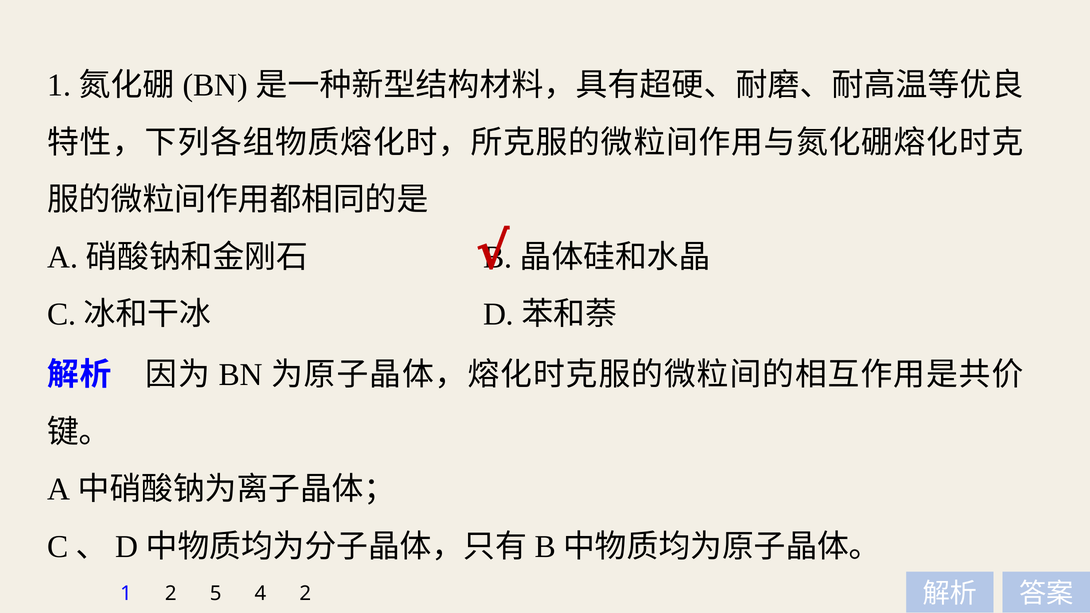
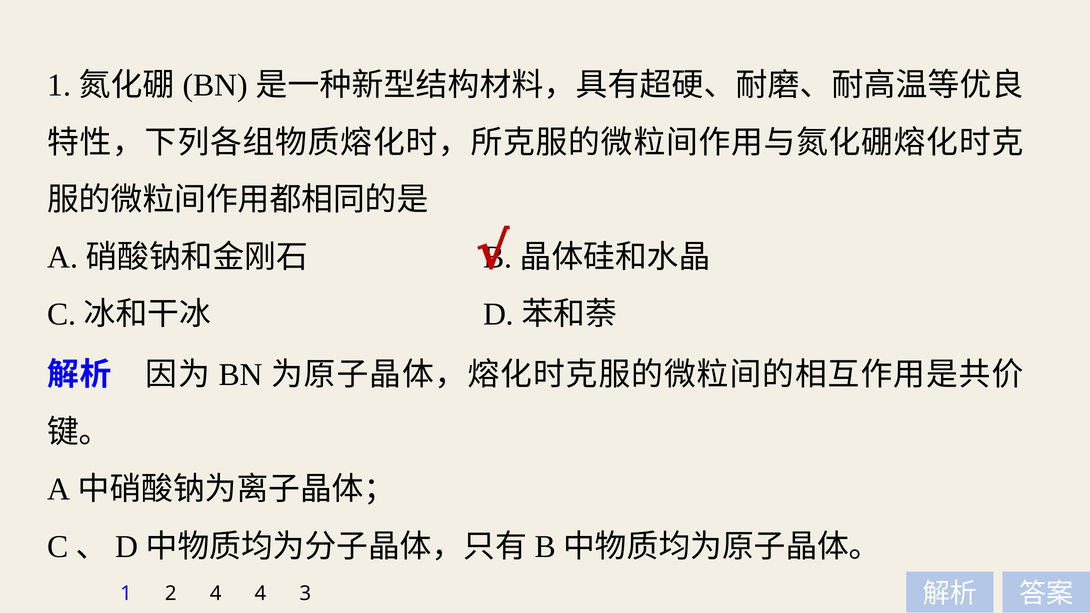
2 5: 5 -> 4
4 2: 2 -> 3
